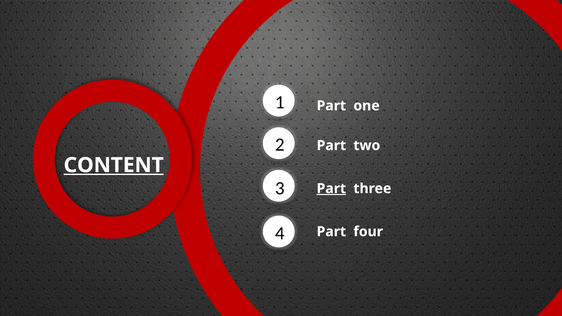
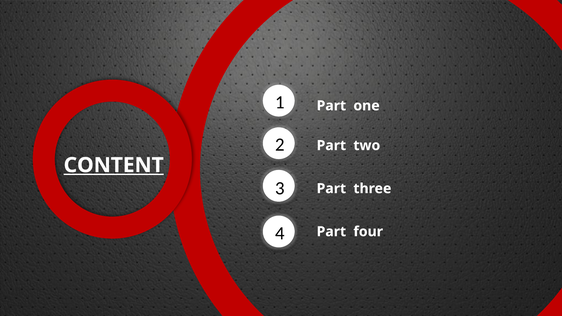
Part at (331, 189) underline: present -> none
